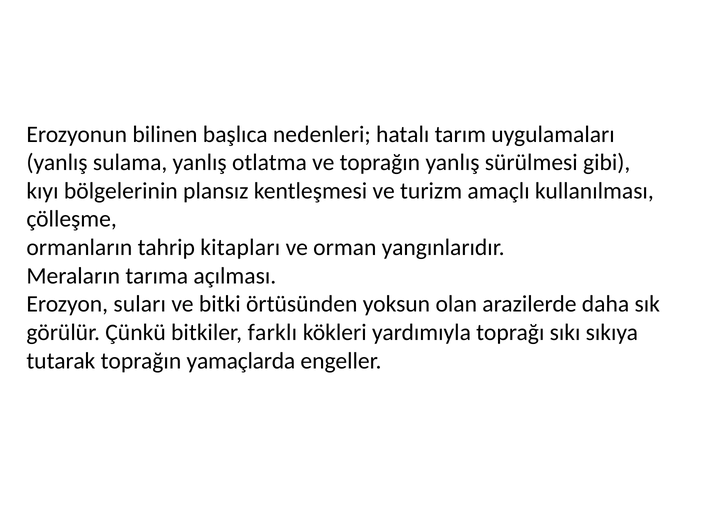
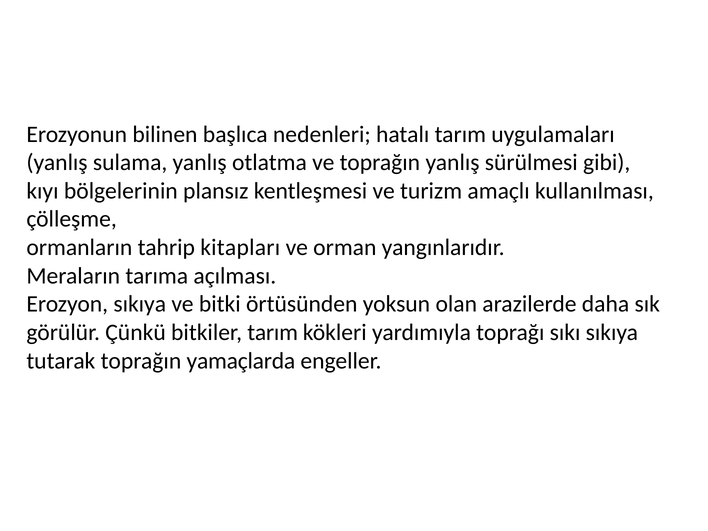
Erozyon suları: suları -> sıkıya
bitkiler farklı: farklı -> tarım
